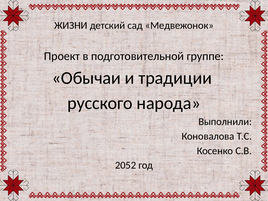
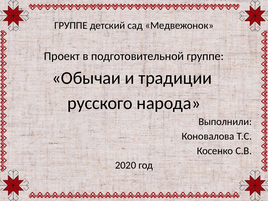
ЖИЗНИ at (71, 26): ЖИЗНИ -> ГРУППЕ
2052: 2052 -> 2020
